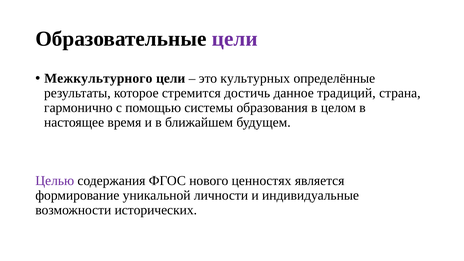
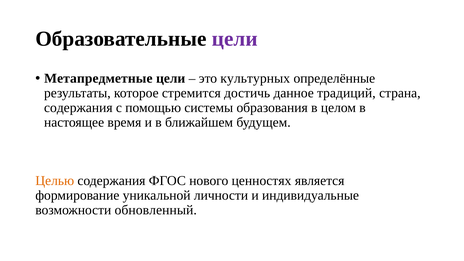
Межкультурного: Межкультурного -> Метапредметные
гармонично at (78, 108): гармонично -> содержания
Целью colour: purple -> orange
исторических: исторических -> обновленный
